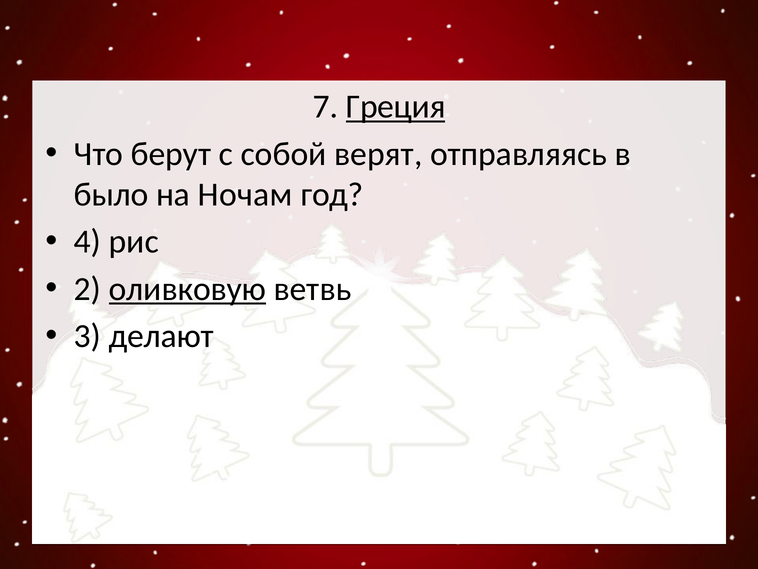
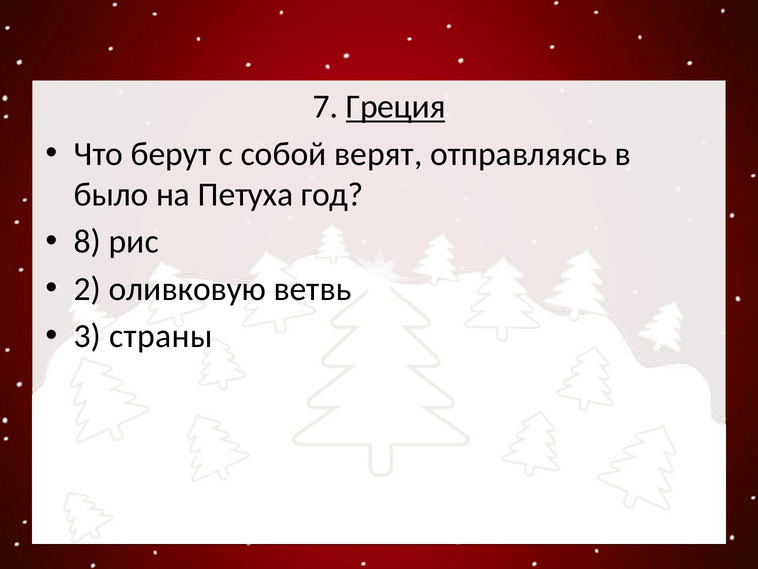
Ночам: Ночам -> Петуха
4: 4 -> 8
оливковую underline: present -> none
делают: делают -> страны
